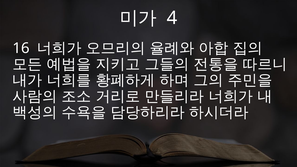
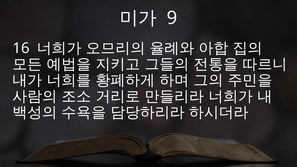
4: 4 -> 9
